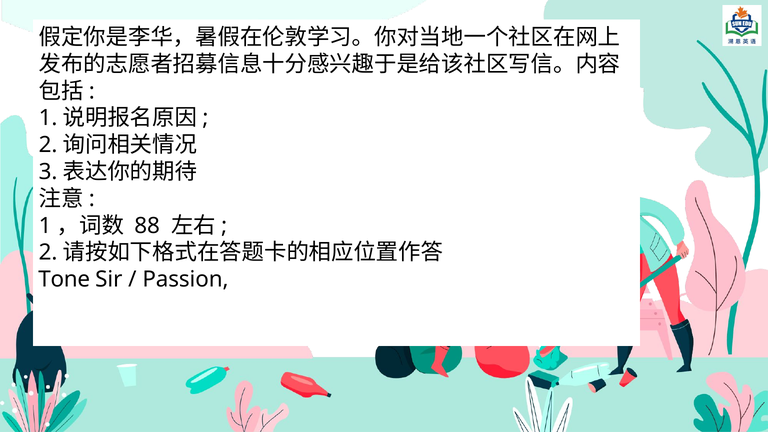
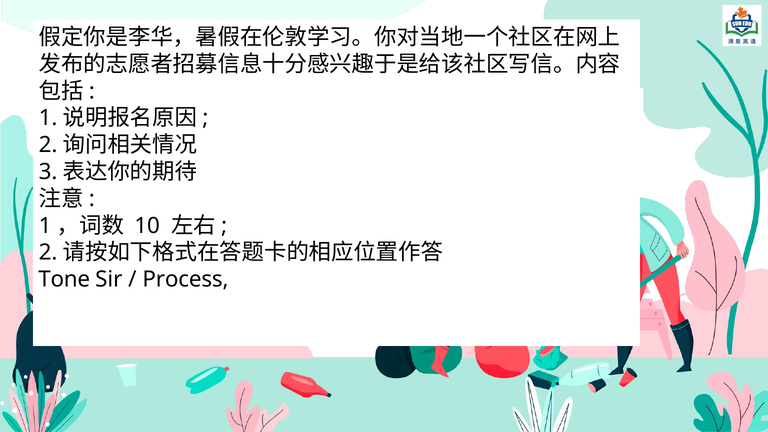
88: 88 -> 10
Passion: Passion -> Process
